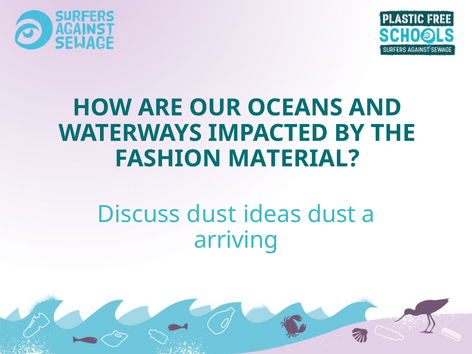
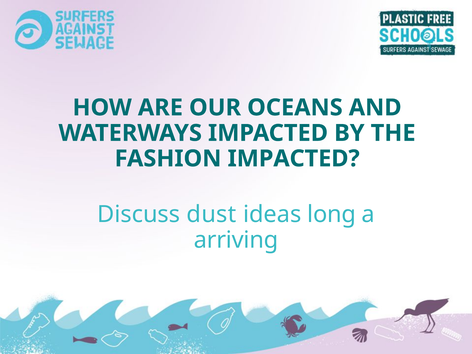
FASHION MATERIAL: MATERIAL -> IMPACTED
ideas dust: dust -> long
